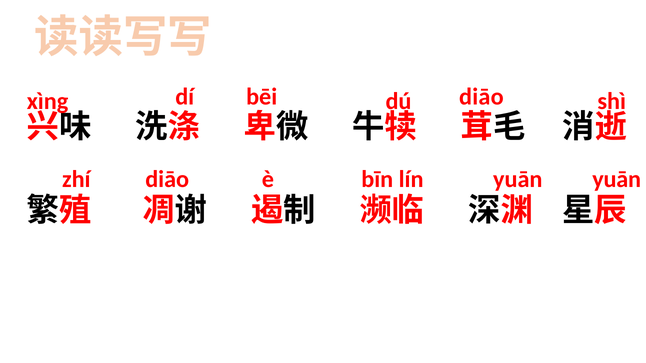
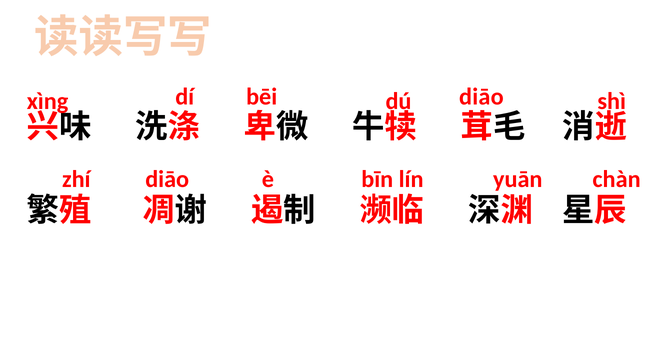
yuān yuān: yuān -> chàn
